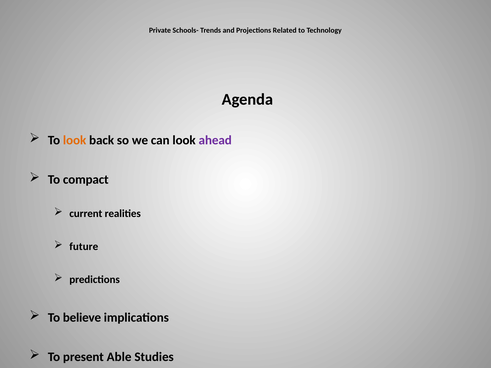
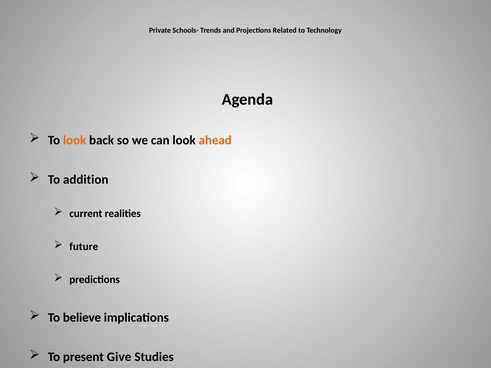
ahead colour: purple -> orange
compact: compact -> addition
Able: Able -> Give
